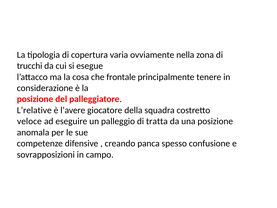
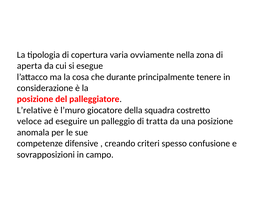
trucchi: trucchi -> aperta
frontale: frontale -> durante
l’avere: l’avere -> l’muro
panca: panca -> criteri
